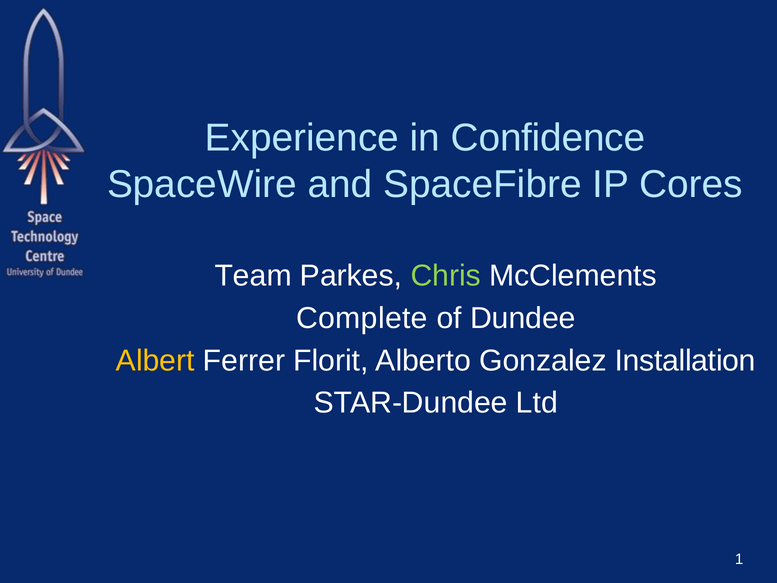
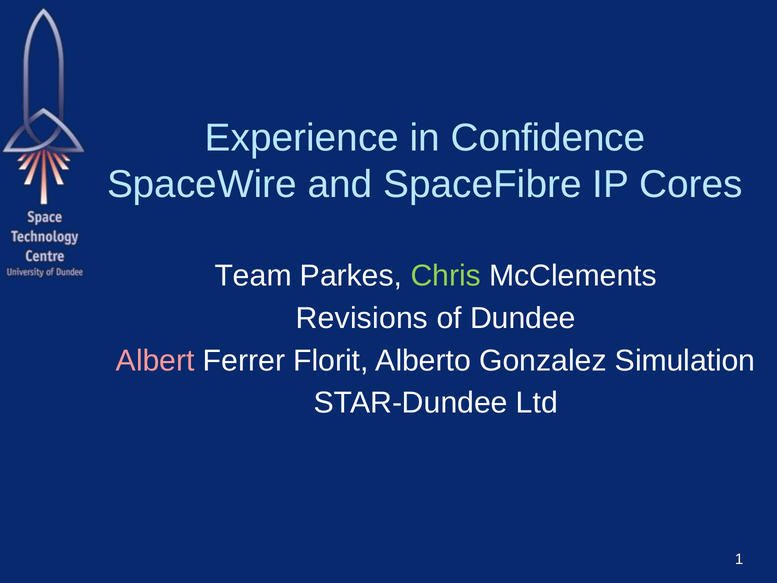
Complete: Complete -> Revisions
Albert colour: yellow -> pink
Installation: Installation -> Simulation
